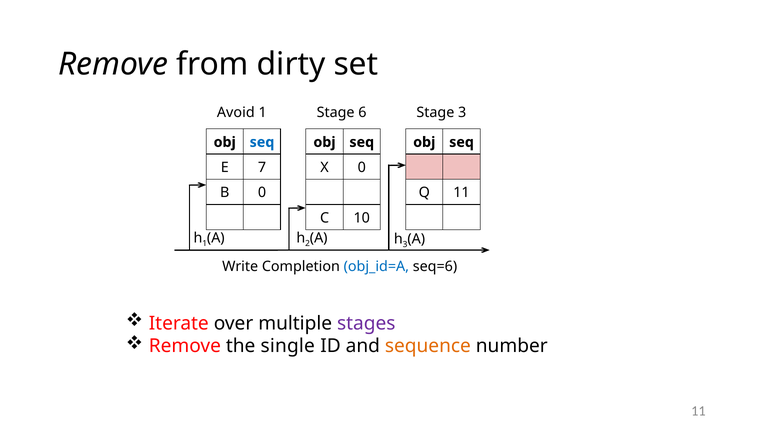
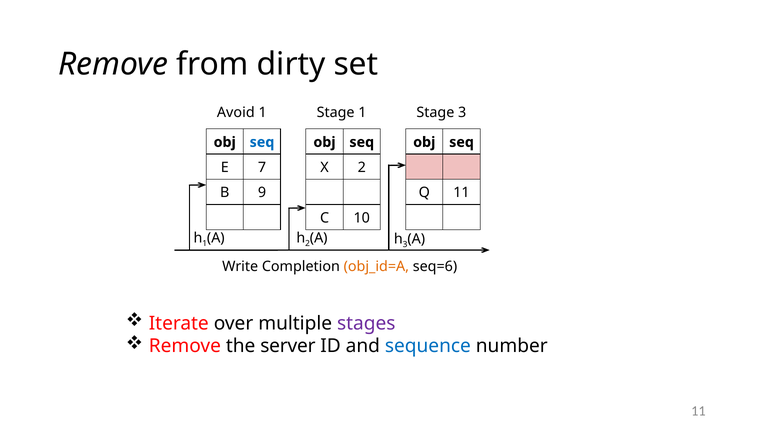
Stage 6: 6 -> 1
X 0: 0 -> 2
B 0: 0 -> 9
obj_id=A colour: blue -> orange
single: single -> server
sequence colour: orange -> blue
